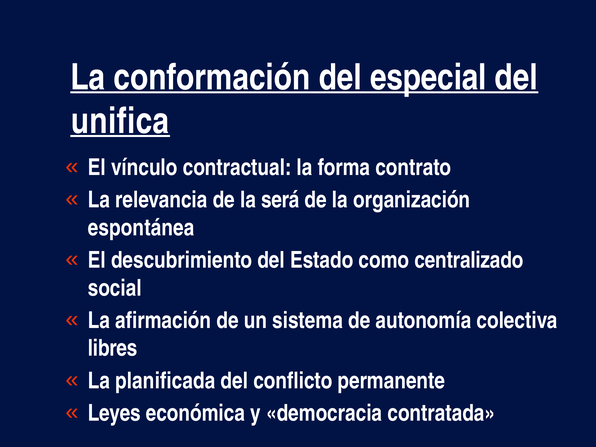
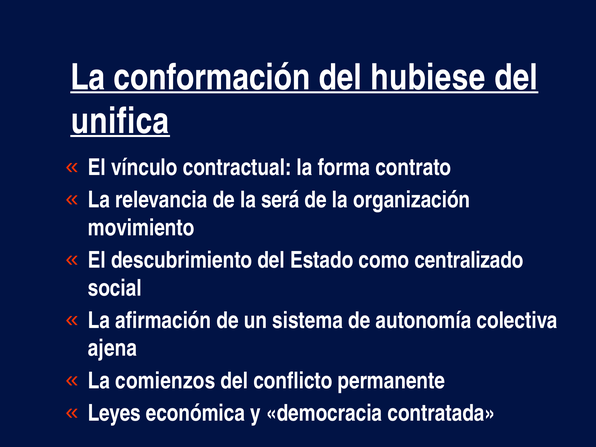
especial: especial -> hubiese
espontánea: espontánea -> movimiento
libres: libres -> ajena
planificada: planificada -> comienzos
